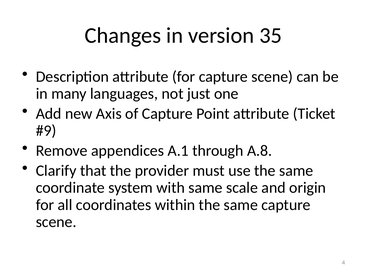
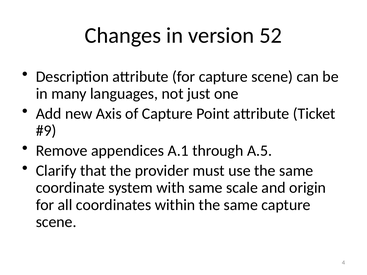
35: 35 -> 52
A.8: A.8 -> A.5
